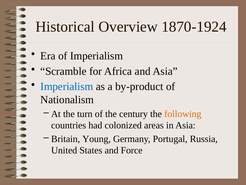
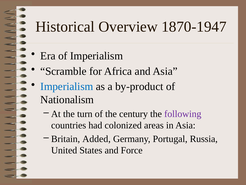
1870-1924: 1870-1924 -> 1870-1947
following colour: orange -> purple
Young: Young -> Added
